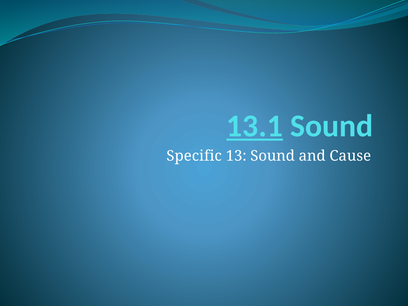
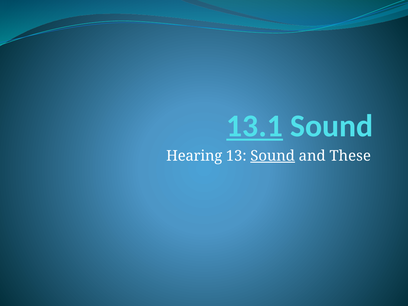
Specific: Specific -> Hearing
Sound at (273, 156) underline: none -> present
Cause: Cause -> These
